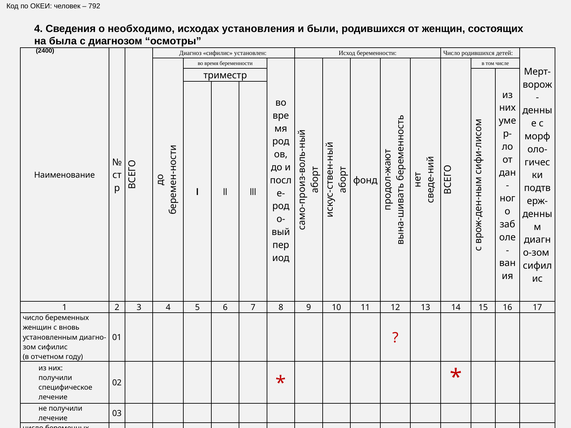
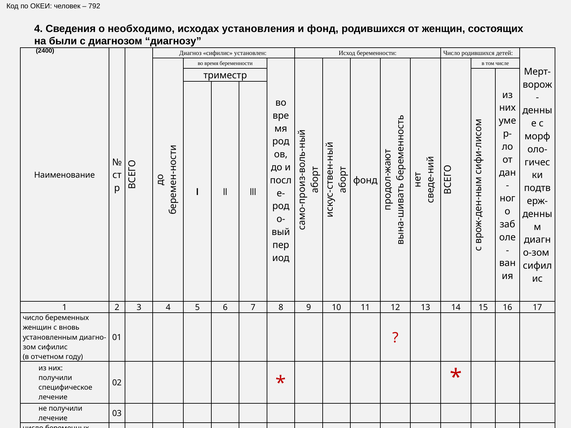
и были: были -> фонд
была: была -> были
осмотры: осмотры -> диагнозу
